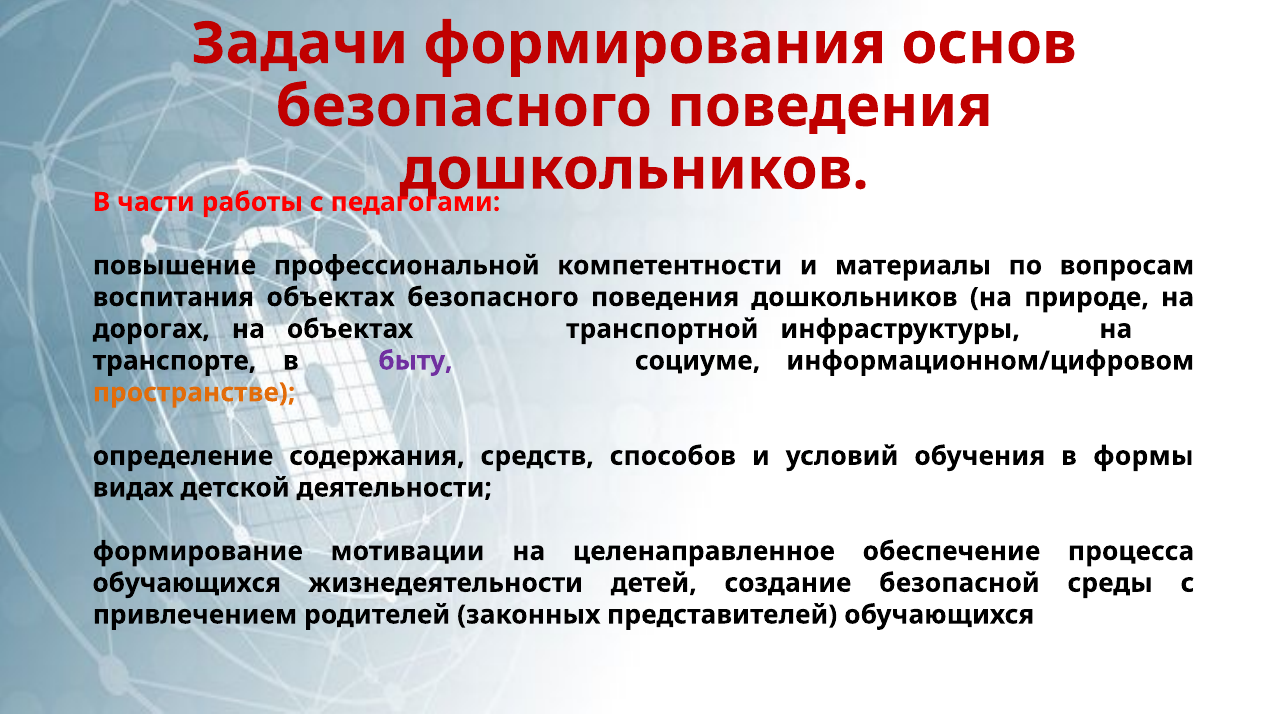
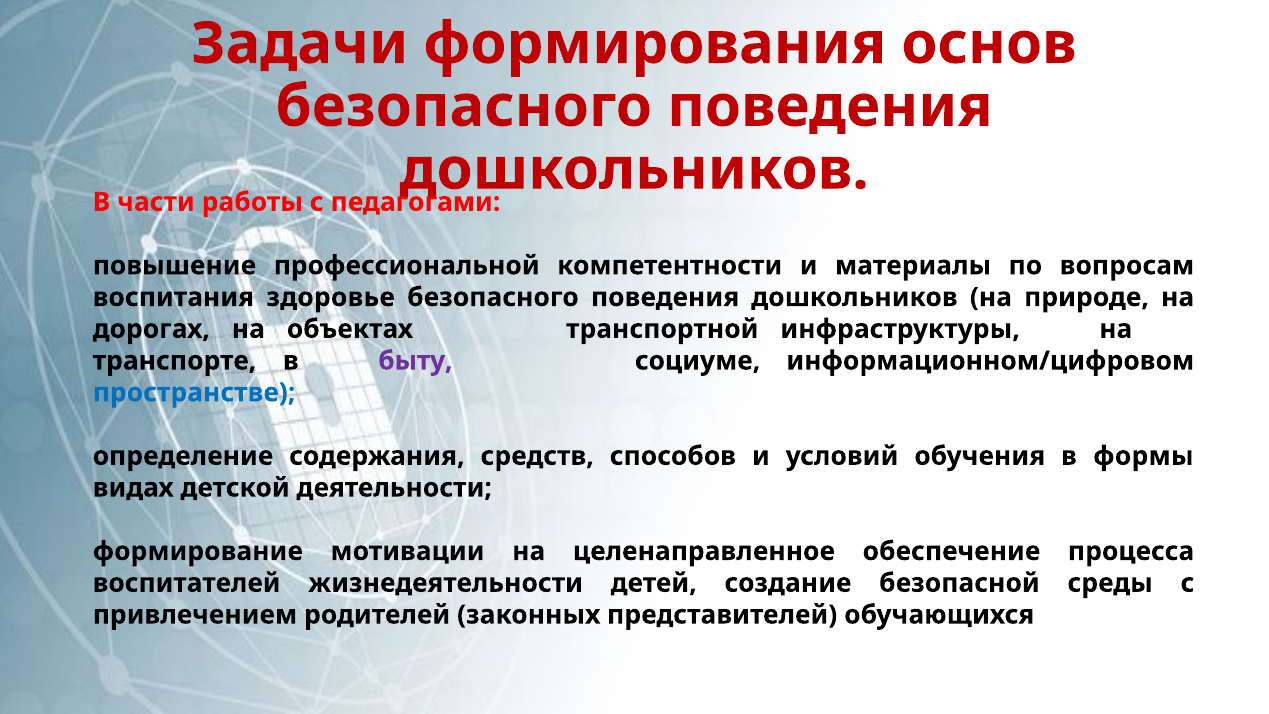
воспитания объектах: объектах -> здоровье
пространстве colour: orange -> blue
обучающихся at (187, 583): обучающихся -> воспитателей
